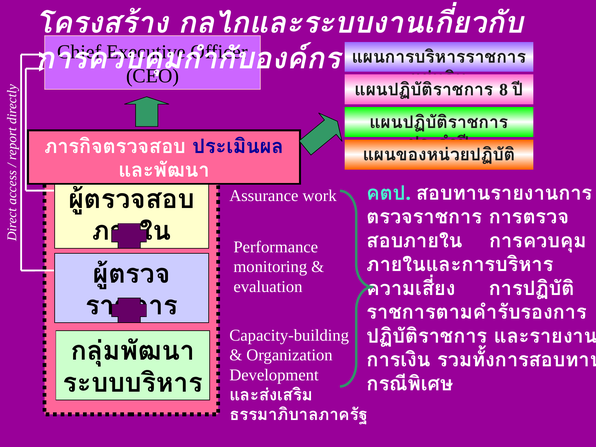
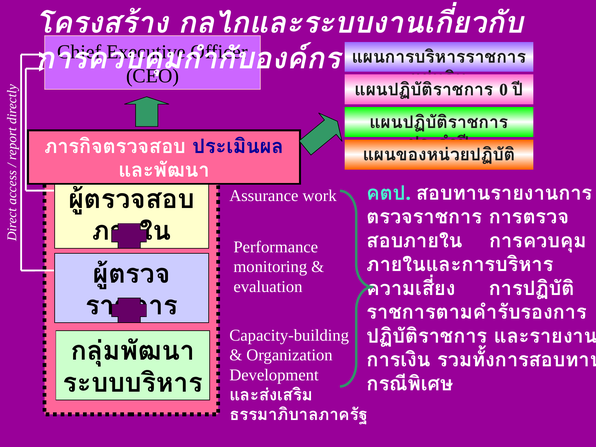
8: 8 -> 0
